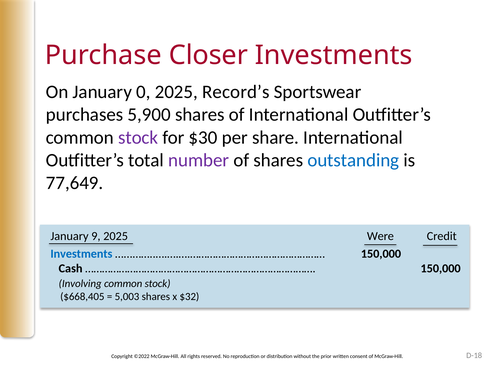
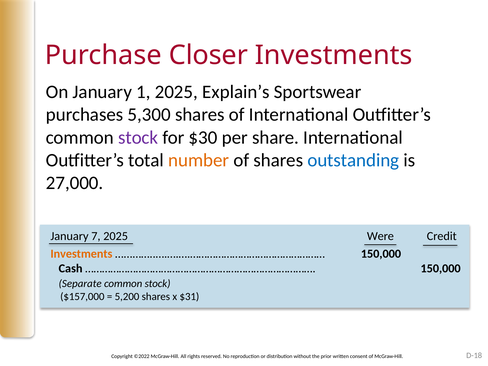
0: 0 -> 1
Record’s: Record’s -> Explain’s
5,900: 5,900 -> 5,300
number colour: purple -> orange
77,649: 77,649 -> 27,000
9: 9 -> 7
Investments at (81, 254) colour: blue -> orange
Involving: Involving -> Separate
$668,405: $668,405 -> $157,000
5,003: 5,003 -> 5,200
$32: $32 -> $31
